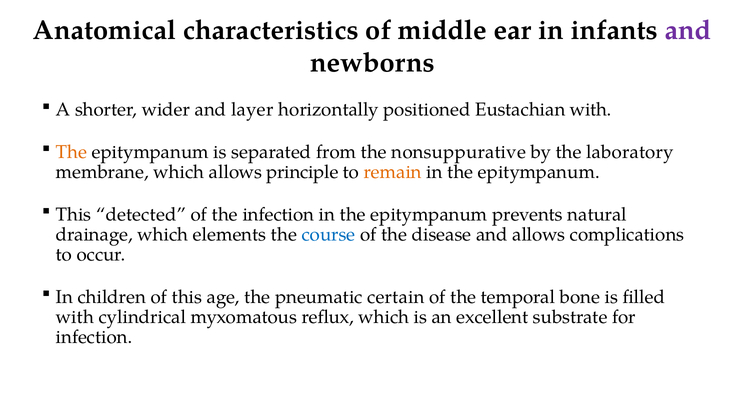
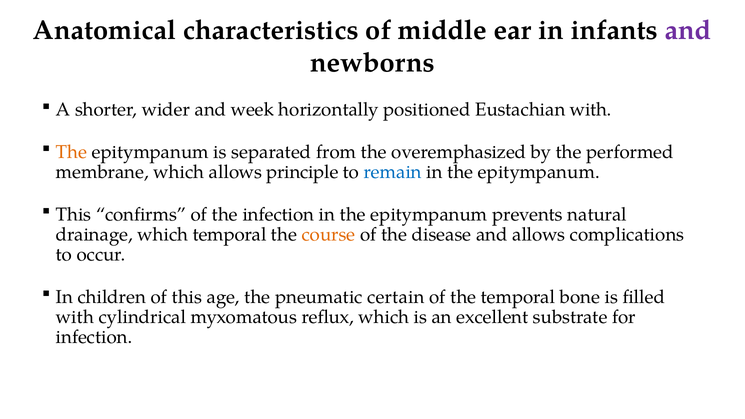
layer: layer -> week
nonsuppurative: nonsuppurative -> overemphasized
laboratory: laboratory -> performed
remain colour: orange -> blue
detected: detected -> confirms
which elements: elements -> temporal
course colour: blue -> orange
